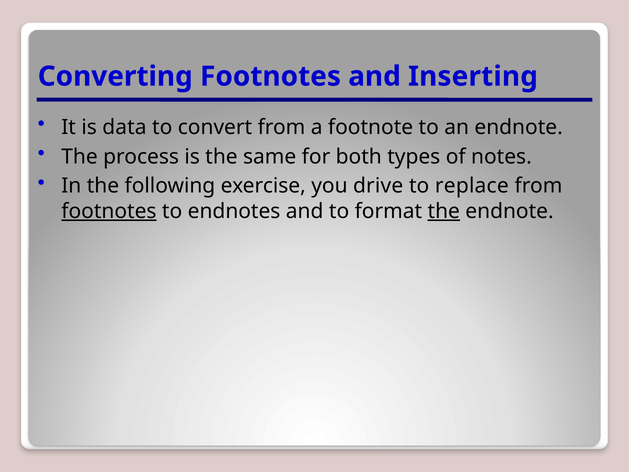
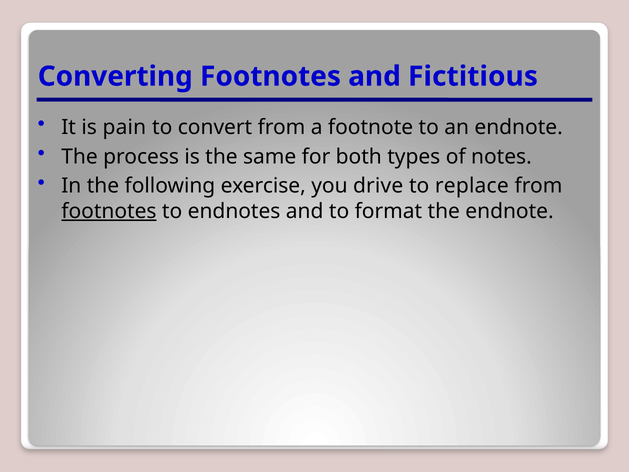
Inserting: Inserting -> Fictitious
data: data -> pain
the at (444, 211) underline: present -> none
